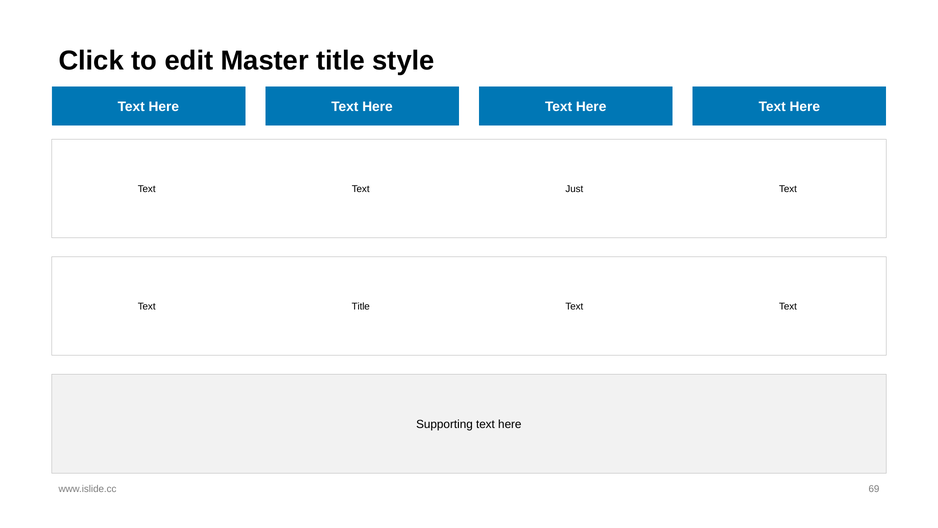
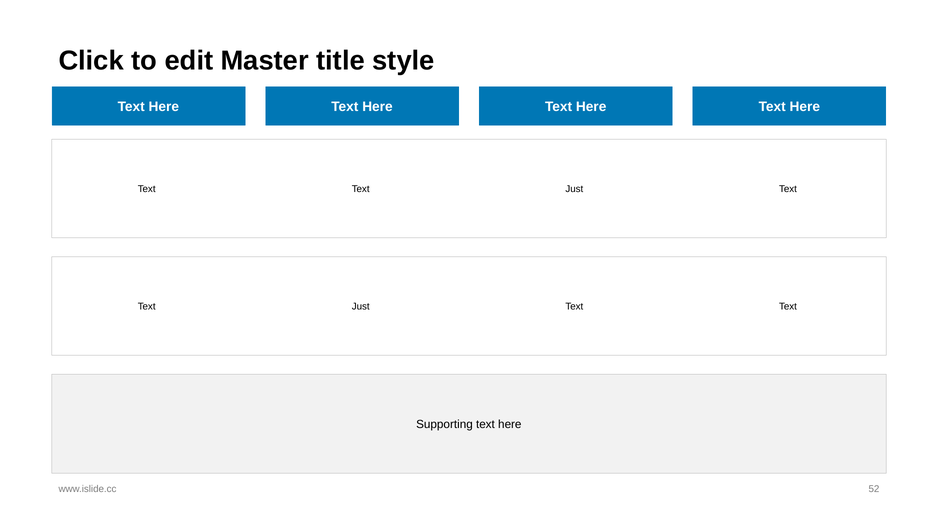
Title at (361, 306): Title -> Just
69: 69 -> 52
